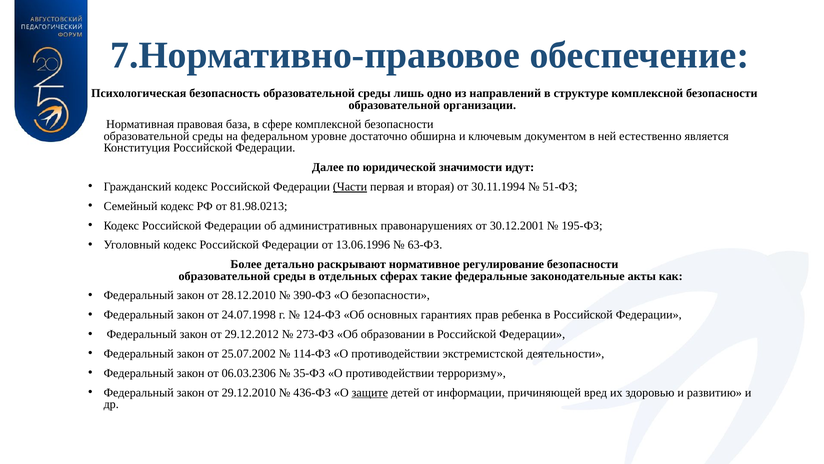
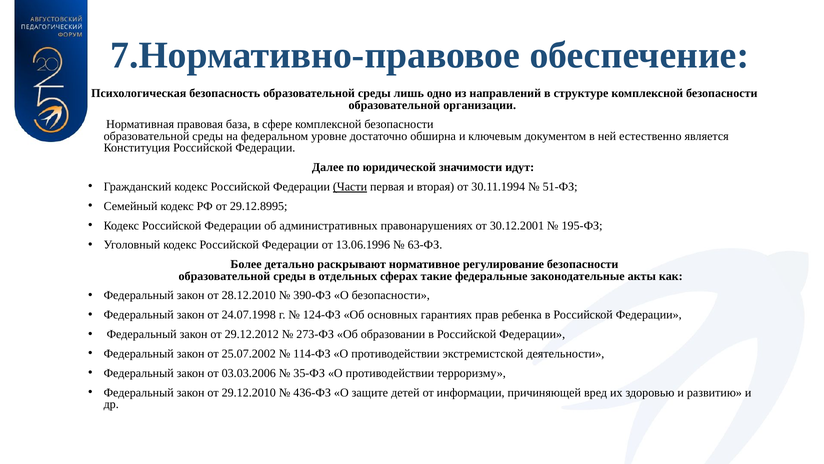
81.98.0213: 81.98.0213 -> 29.12.8995
06.03.2306: 06.03.2306 -> 03.03.2006
защите underline: present -> none
